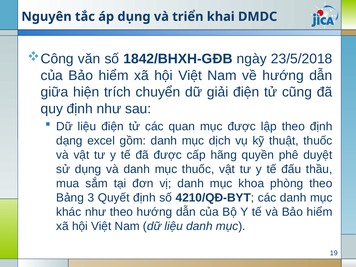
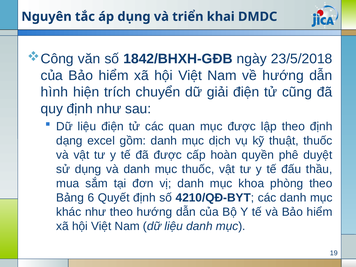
giữa: giữa -> hình
hãng: hãng -> hoàn
3: 3 -> 6
